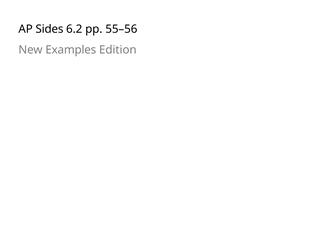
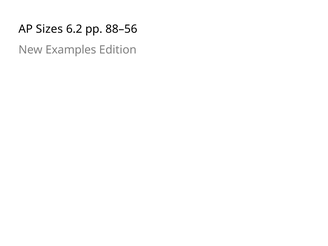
Sides: Sides -> Sizes
55–56: 55–56 -> 88–56
